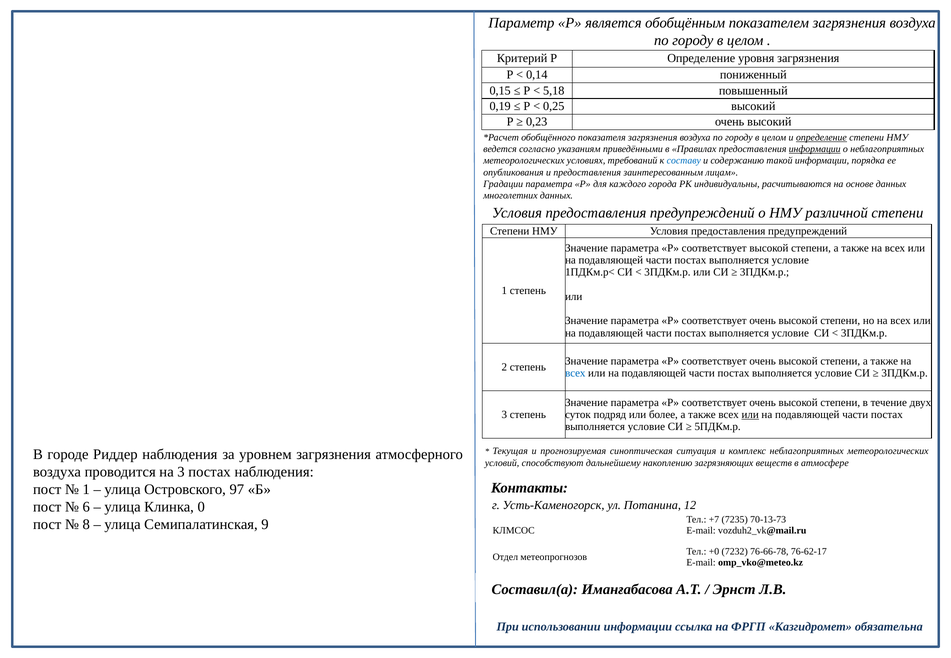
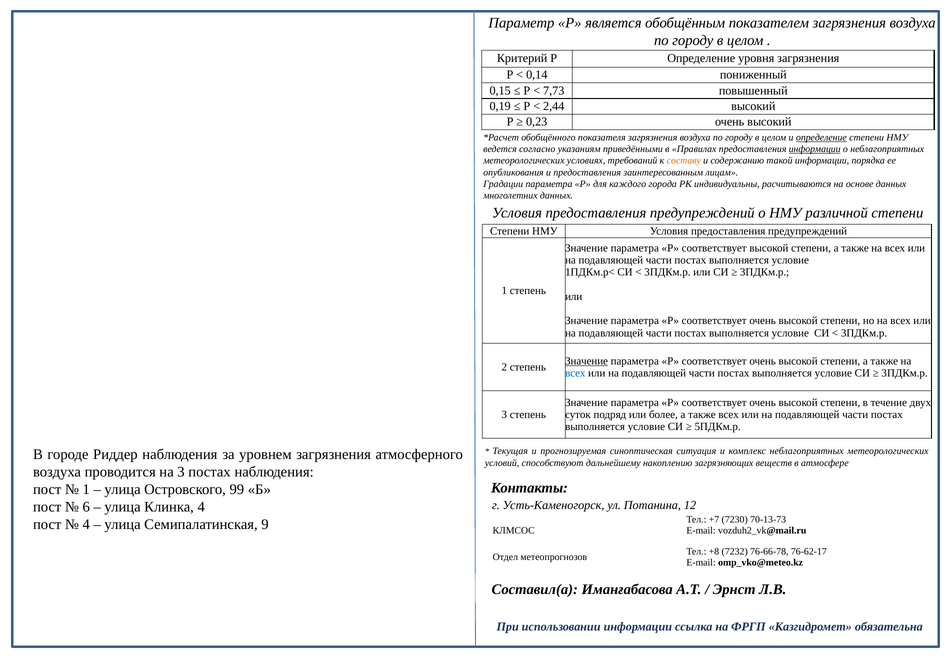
5,18: 5,18 -> 7,73
0,25: 0,25 -> 2,44
составу colour: blue -> orange
Значение at (587, 361) underline: none -> present
или at (750, 415) underline: present -> none
97: 97 -> 99
Клинка 0: 0 -> 4
7235: 7235 -> 7230
8 at (86, 525): 8 -> 4
+0: +0 -> +8
